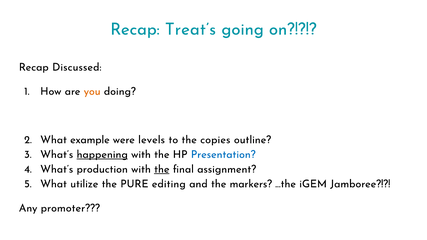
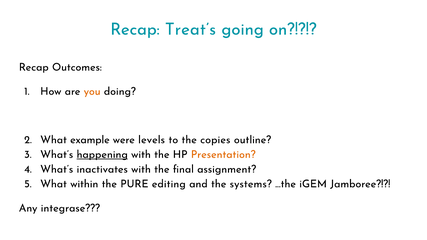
Discussed: Discussed -> Outcomes
Presentation colour: blue -> orange
production: production -> inactivates
the at (162, 169) underline: present -> none
utilize: utilize -> within
markers: markers -> systems
promoter: promoter -> integrase
